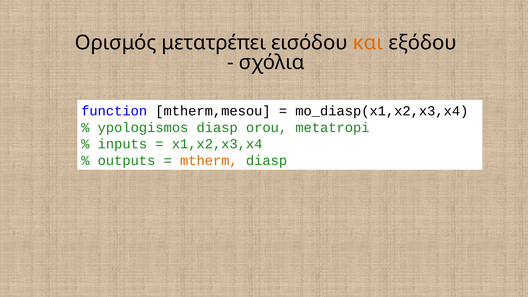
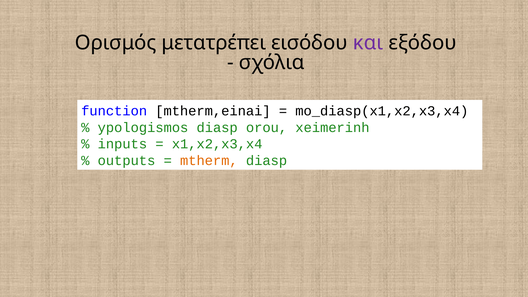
και colour: orange -> purple
mtherm,mesou: mtherm,mesou -> mtherm,einai
metatropi: metatropi -> xeimerinh
